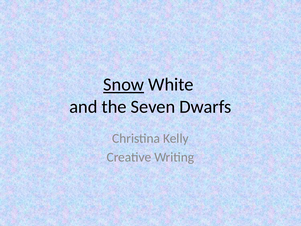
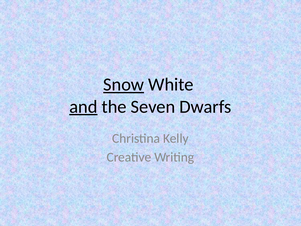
and underline: none -> present
